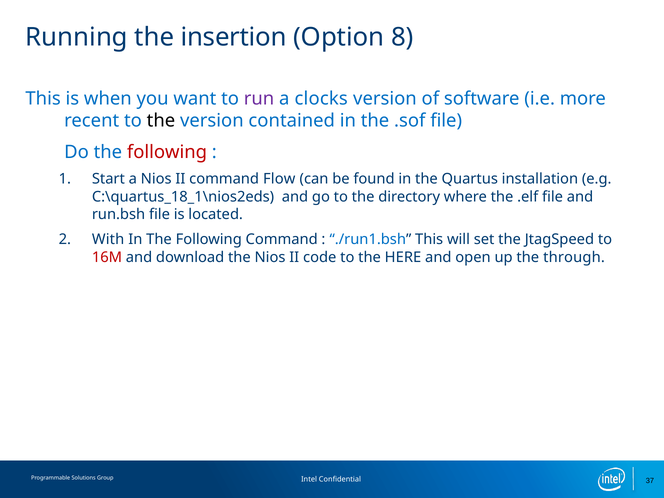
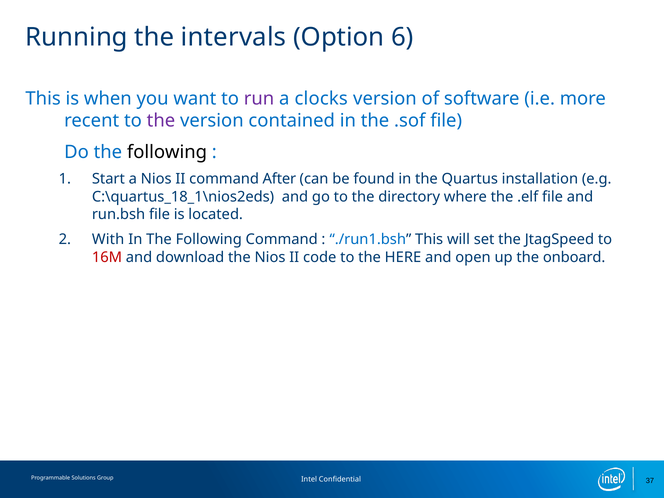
insertion: insertion -> intervals
8: 8 -> 6
the at (161, 121) colour: black -> purple
following at (167, 152) colour: red -> black
Flow: Flow -> After
through: through -> onboard
